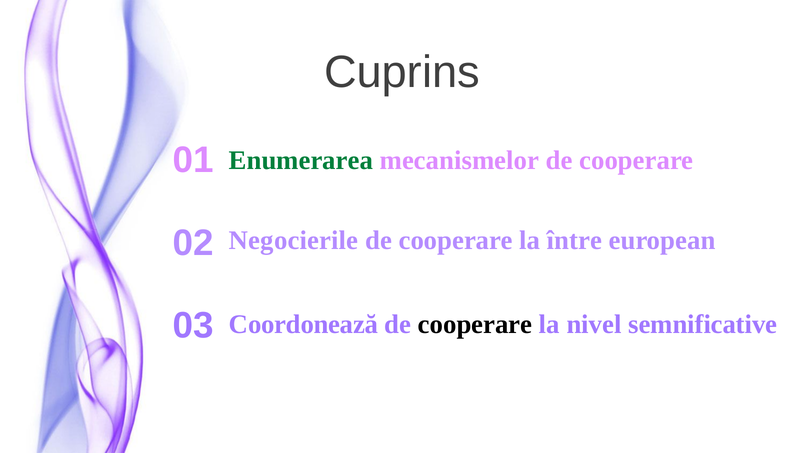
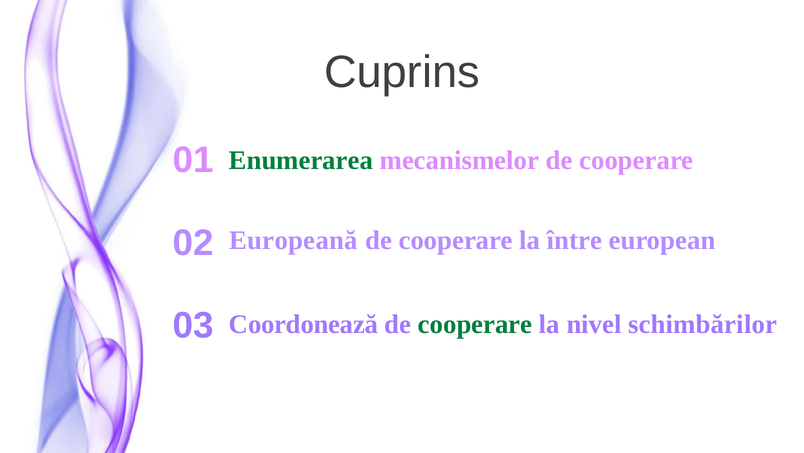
Negocierile: Negocierile -> Europeană
cooperare at (475, 324) colour: black -> green
semnificative: semnificative -> schimbărilor
